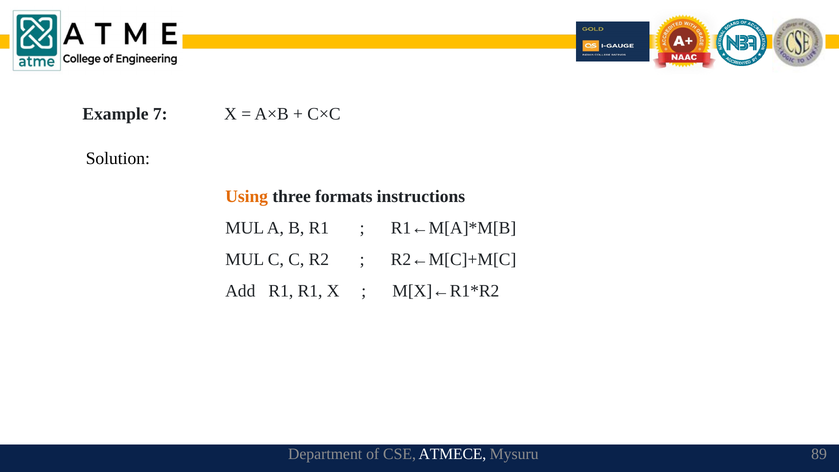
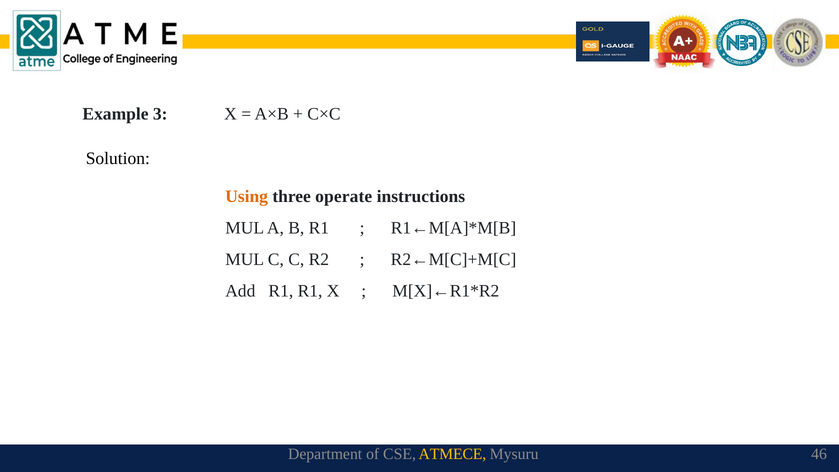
7: 7 -> 3
formats: formats -> operate
ATMECE colour: white -> yellow
89: 89 -> 46
